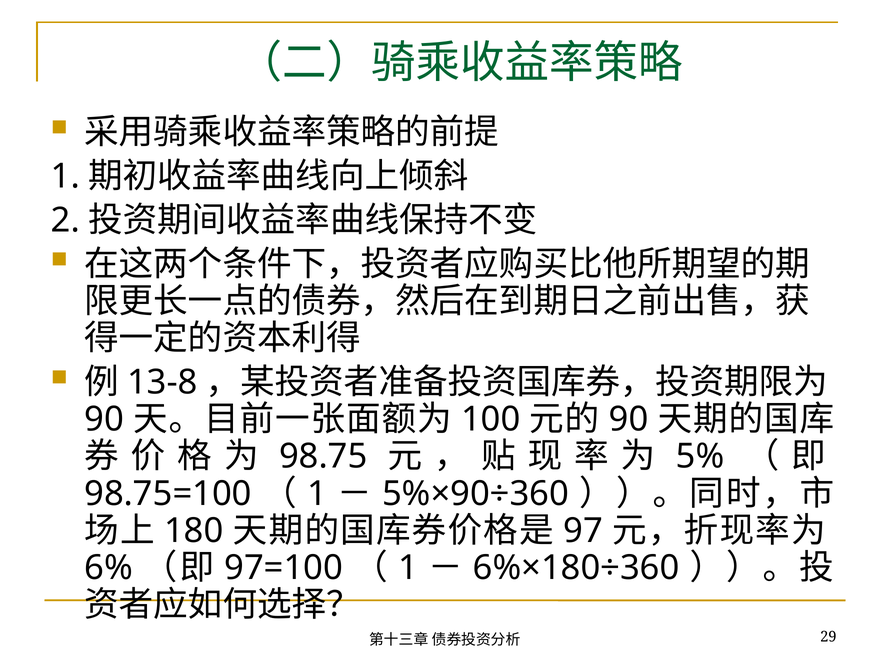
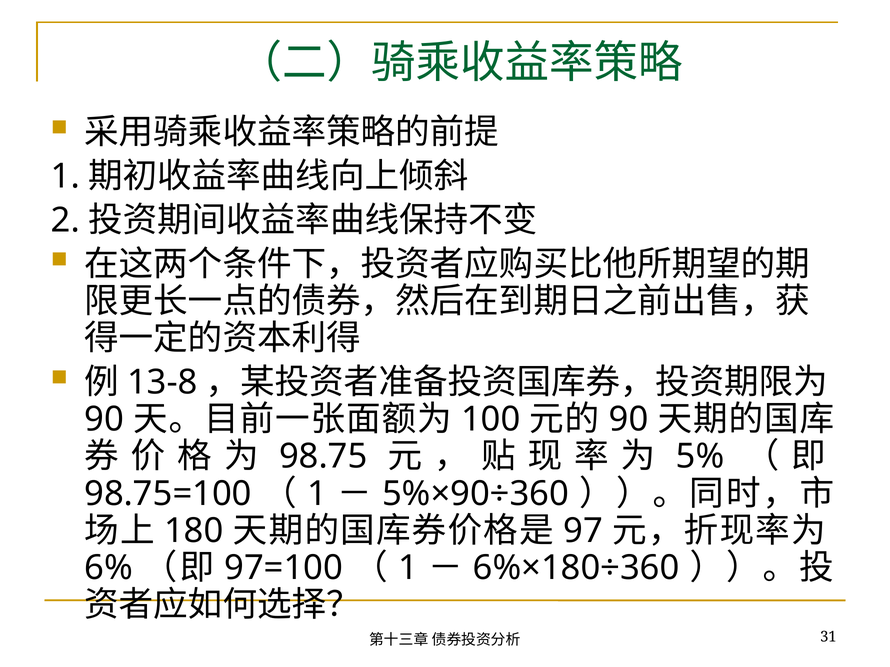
29: 29 -> 31
